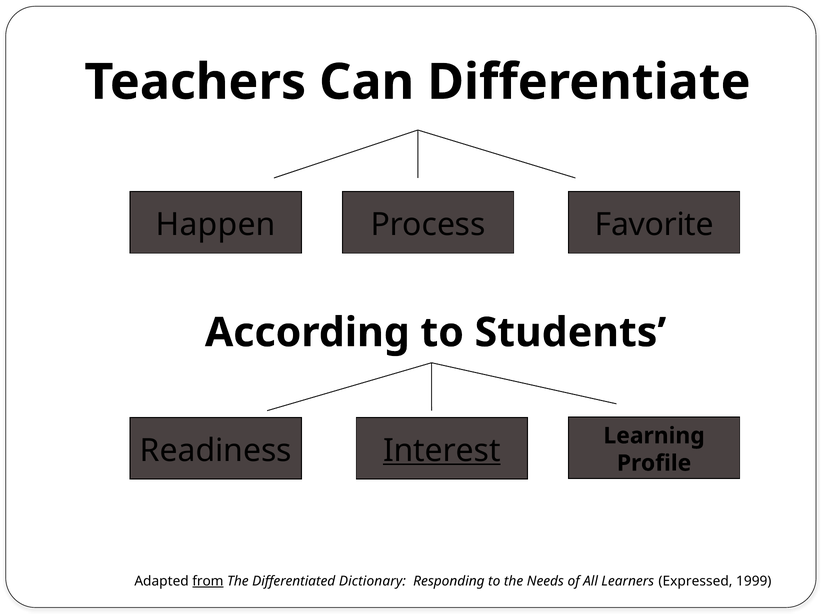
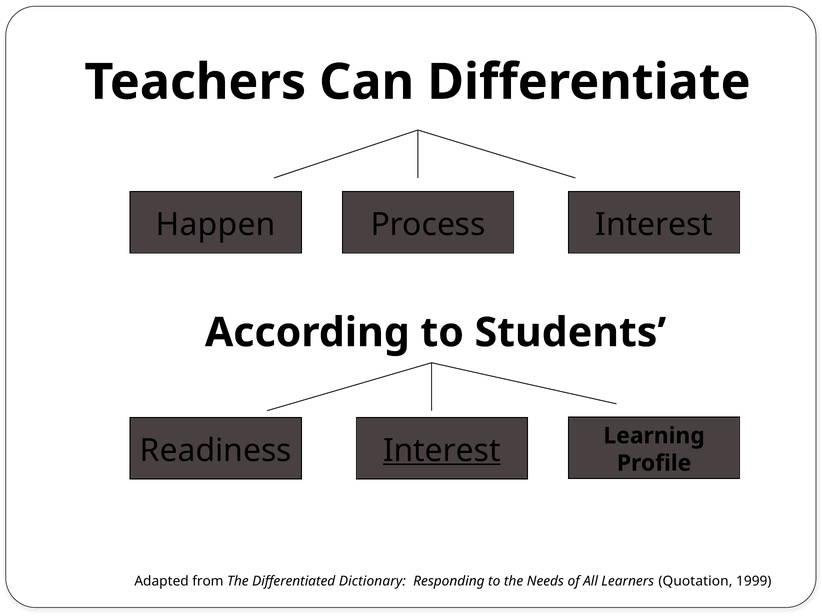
Process Favorite: Favorite -> Interest
from underline: present -> none
Expressed: Expressed -> Quotation
